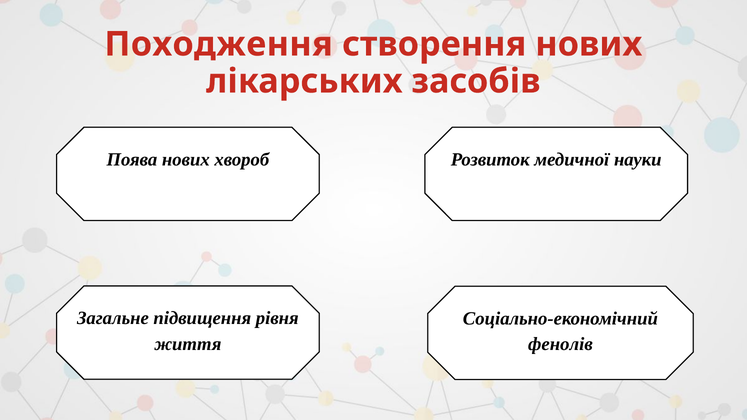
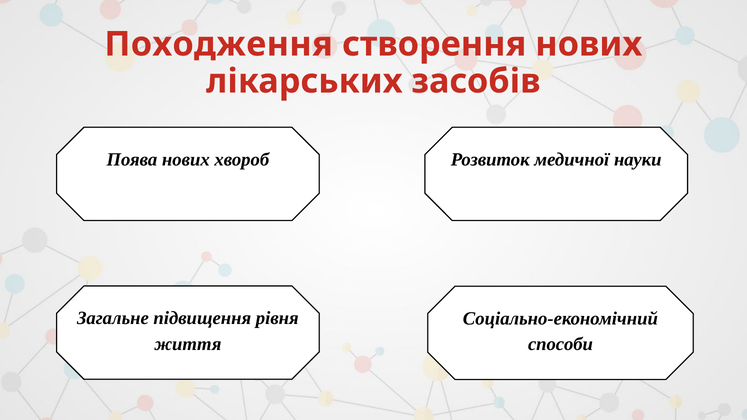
фенолів: фенолів -> способи
